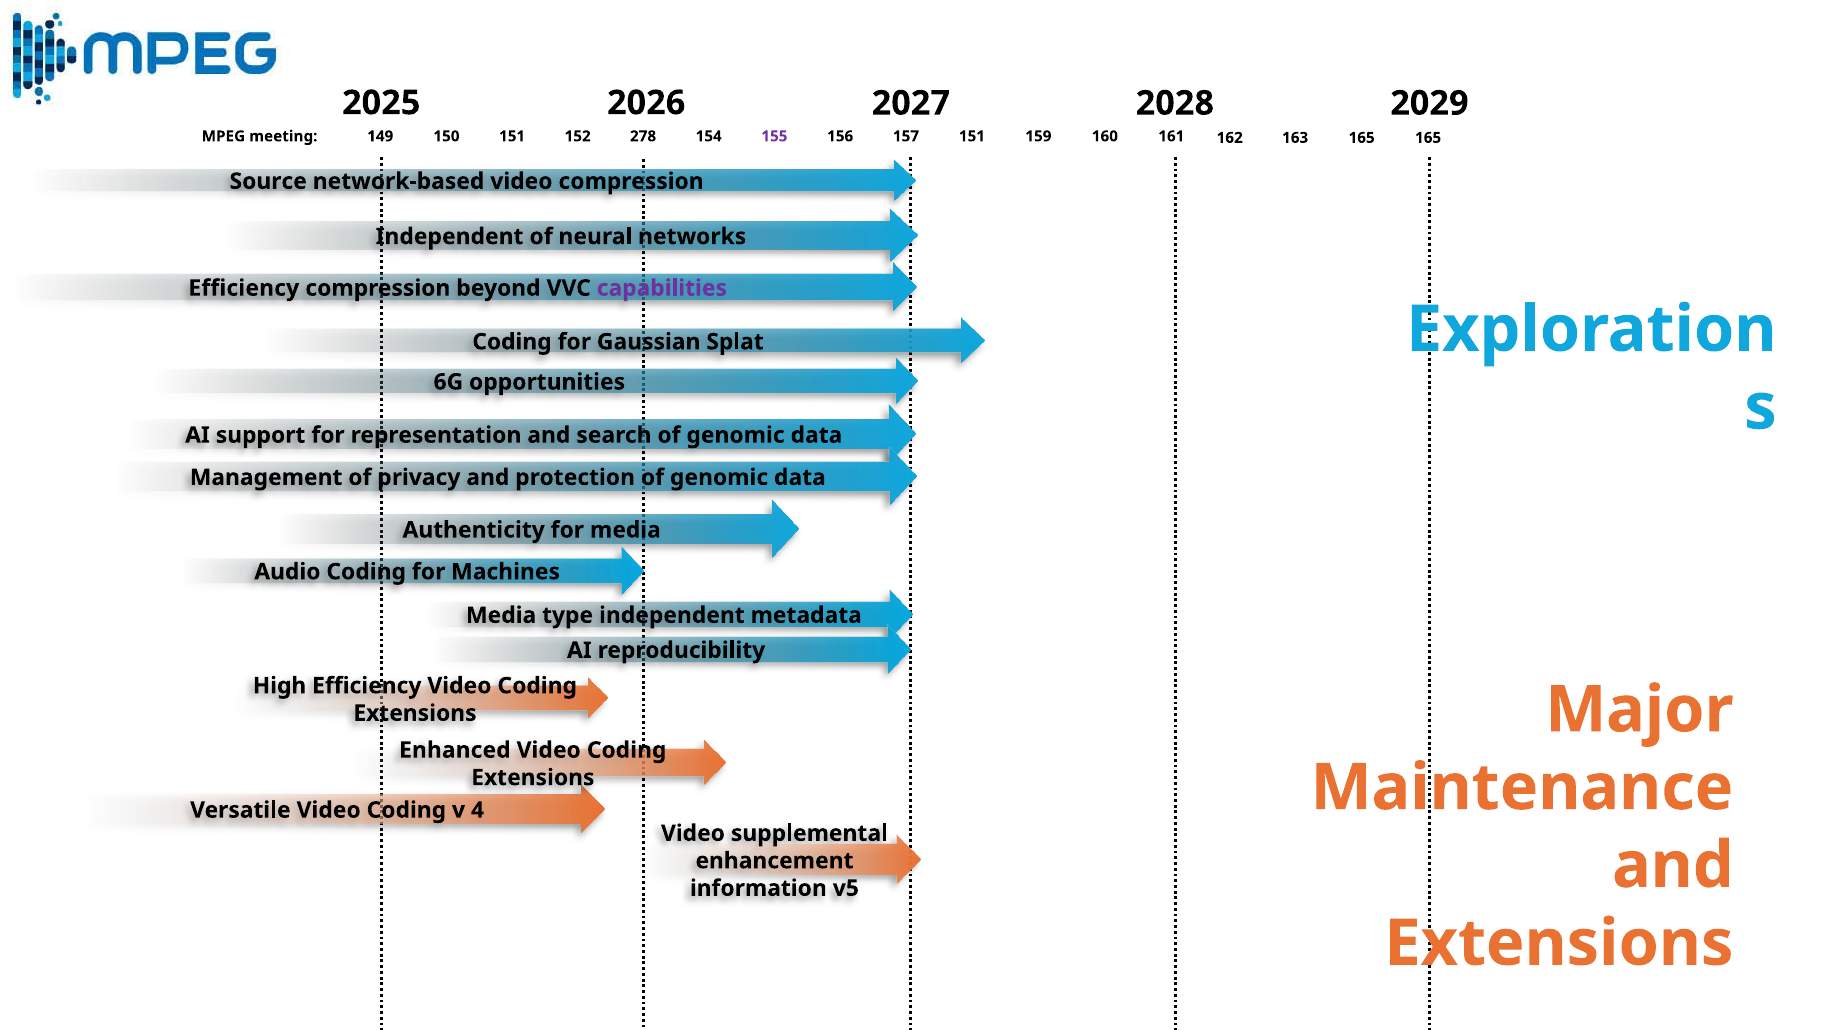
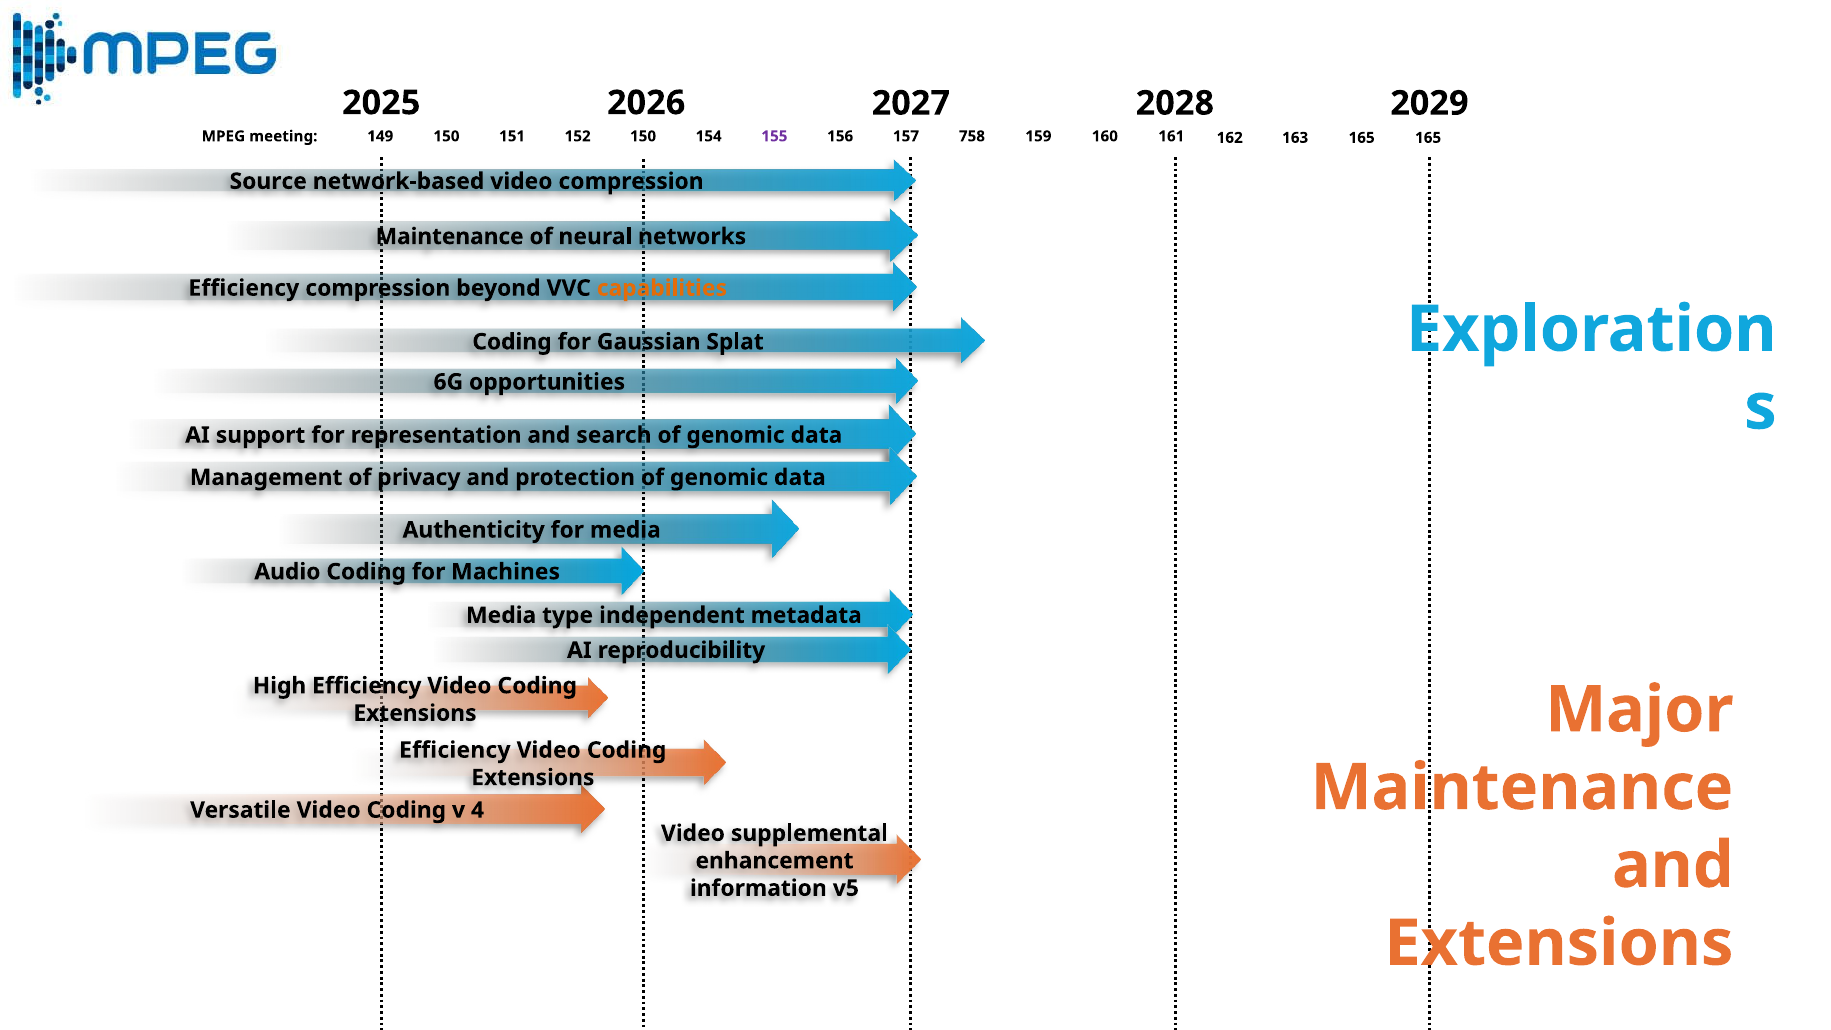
149 278: 278 -> 150
156 151: 151 -> 758
Independent at (450, 237): Independent -> Maintenance
capabilities colour: purple -> orange
Enhanced at (455, 750): Enhanced -> Efficiency
